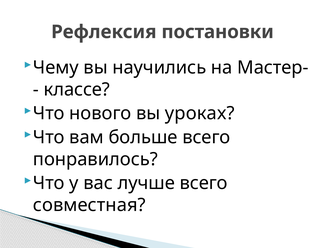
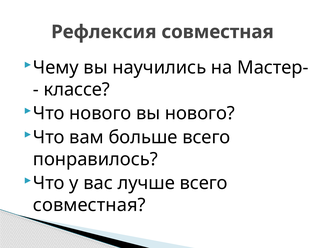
Рефлексия постановки: постановки -> совместная
вы уроках: уроках -> нового
